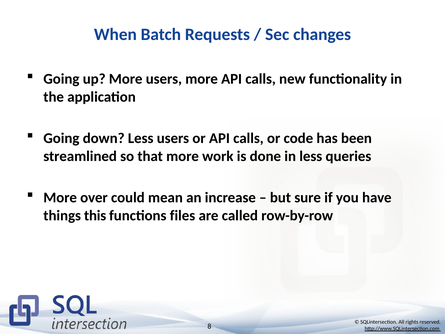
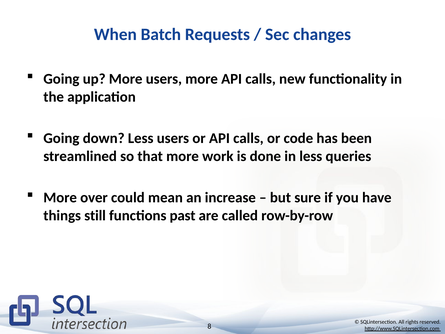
this: this -> still
files: files -> past
